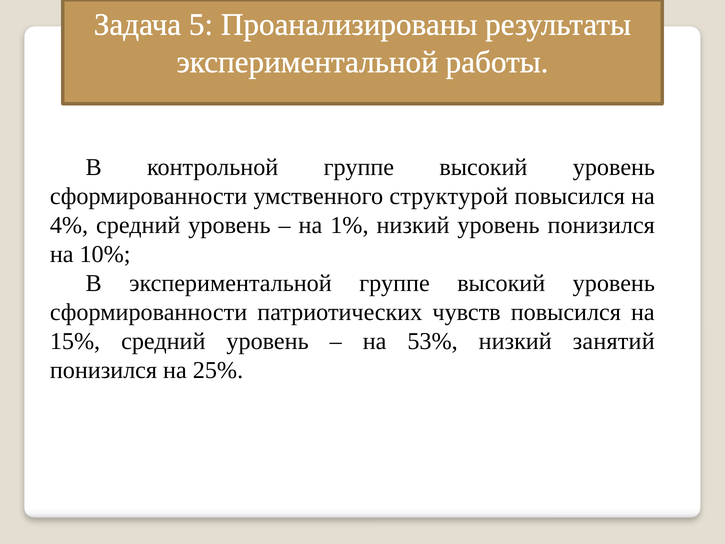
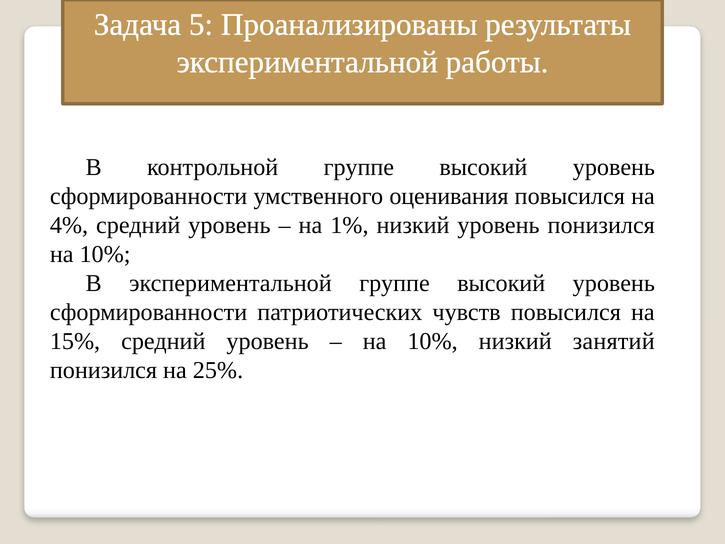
структурой: структурой -> оценивания
53% at (433, 341): 53% -> 10%
